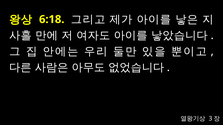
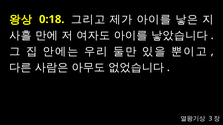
6:18: 6:18 -> 0:18
